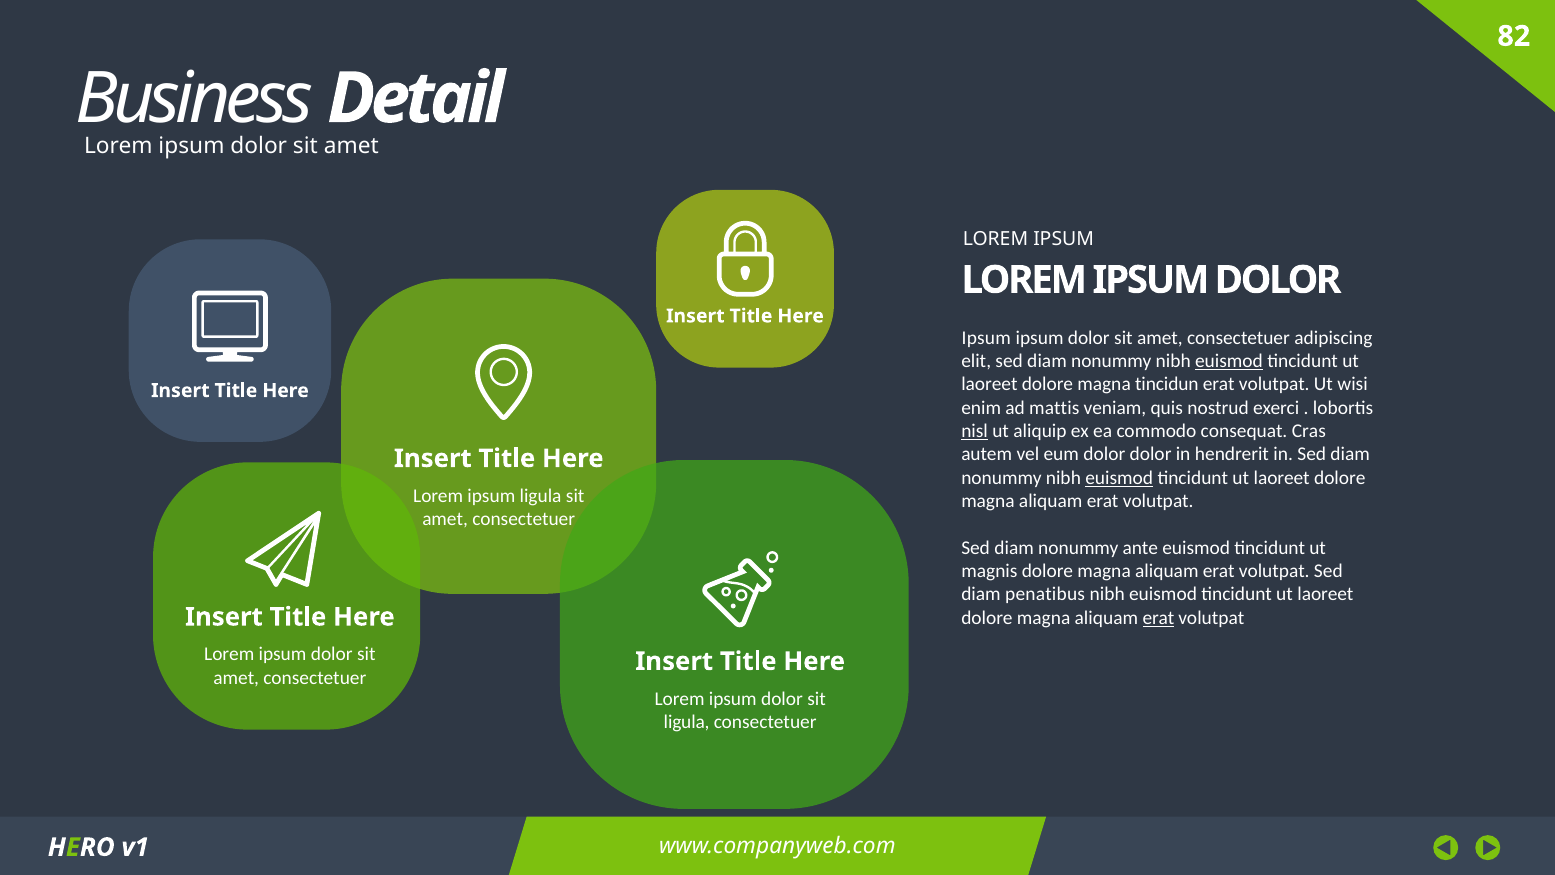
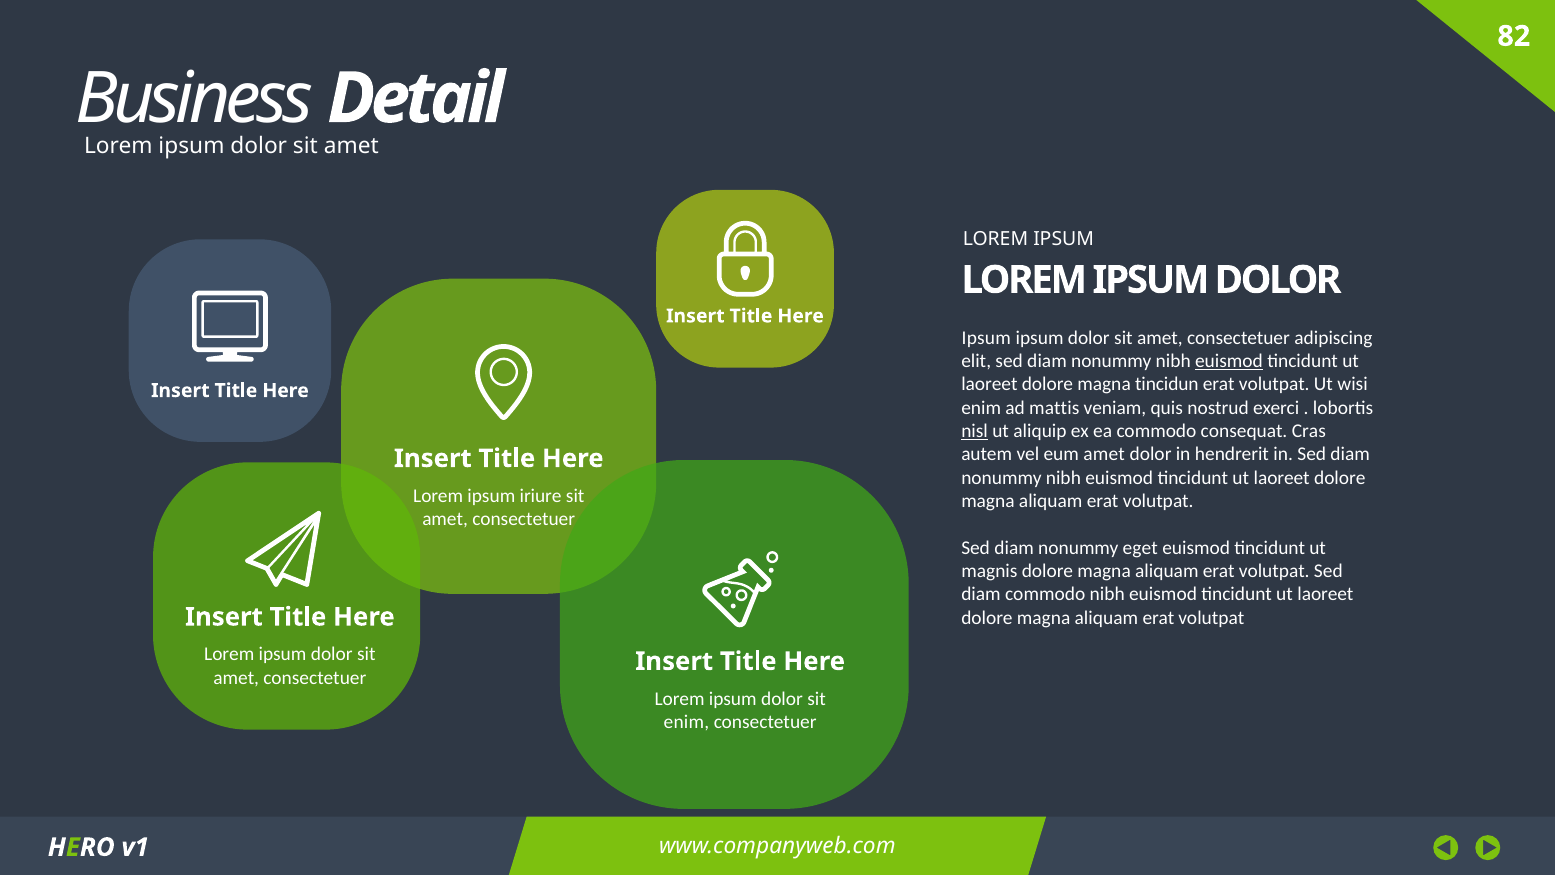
eum dolor: dolor -> amet
euismod at (1119, 478) underline: present -> none
ipsum ligula: ligula -> iriure
ante: ante -> eget
diam penatibus: penatibus -> commodo
erat at (1158, 618) underline: present -> none
ligula at (687, 722): ligula -> enim
